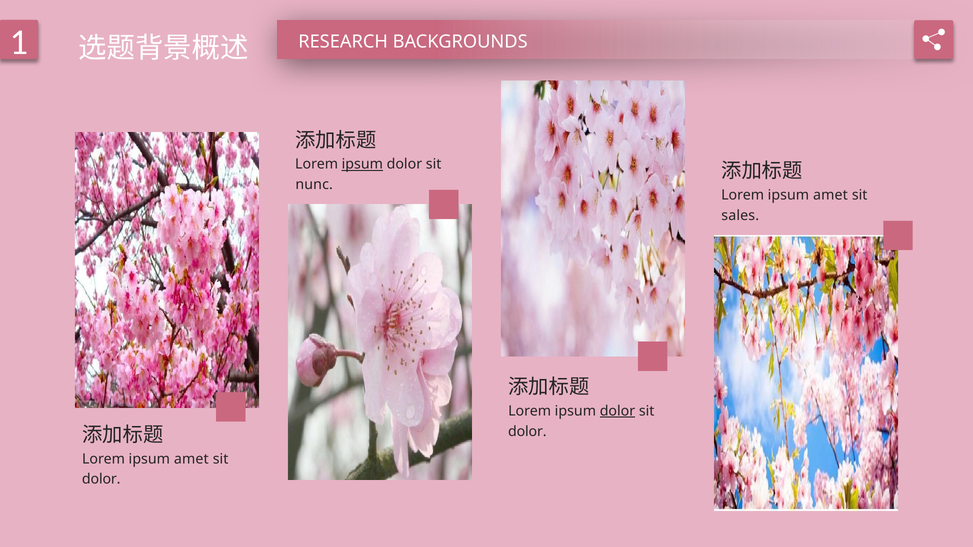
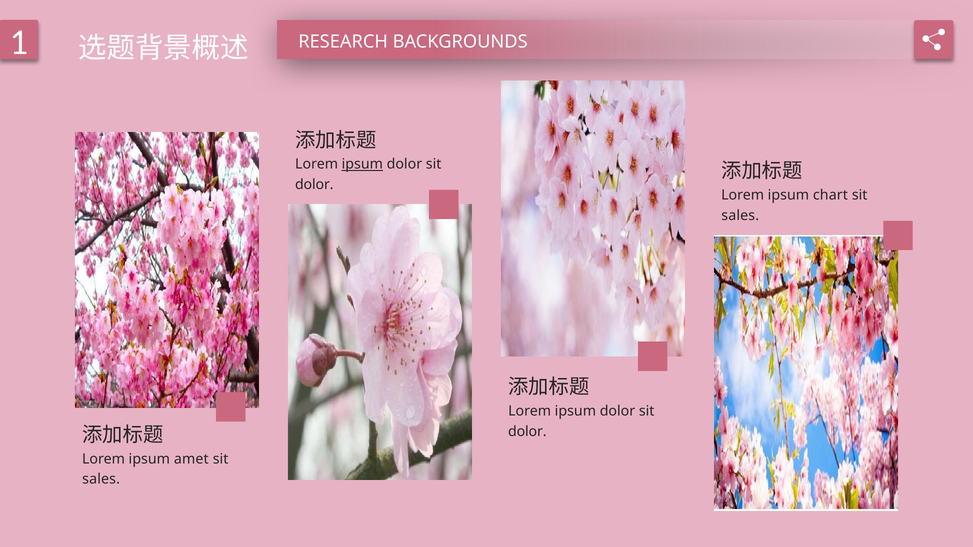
nunc at (314, 185): nunc -> dolor
amet at (830, 195): amet -> chart
dolor at (617, 411) underline: present -> none
dolor at (101, 480): dolor -> sales
